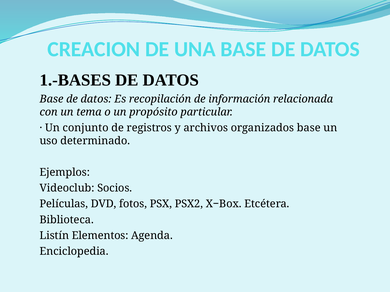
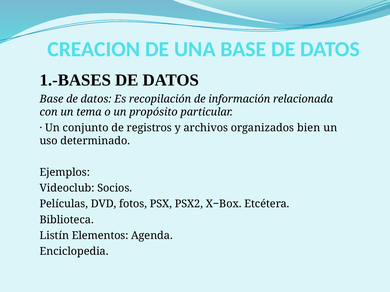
organizados base: base -> bien
